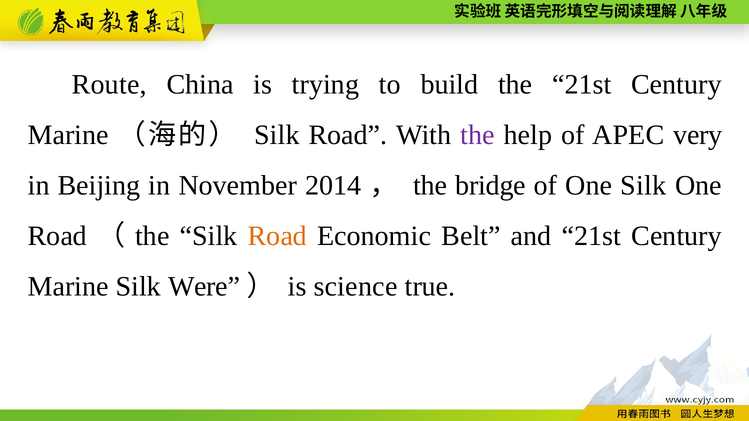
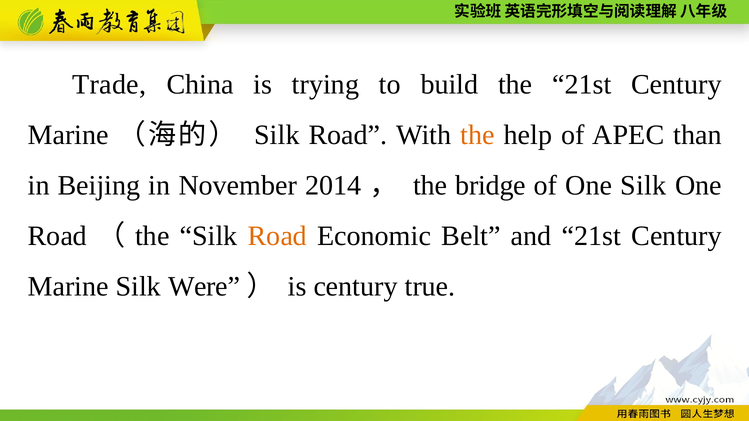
Route: Route -> Trade
the at (478, 135) colour: purple -> orange
very: very -> than
is science: science -> century
